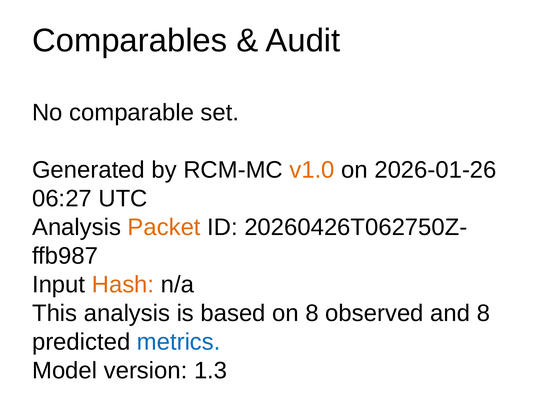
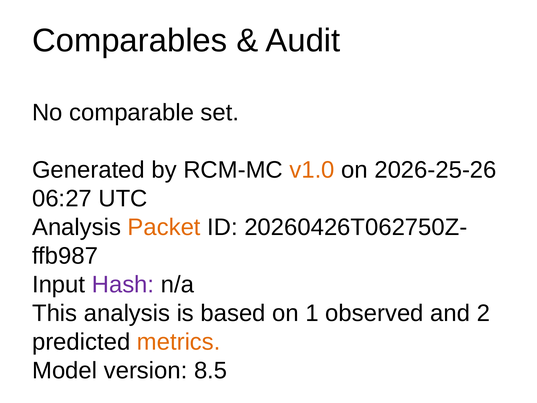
2026-01-26: 2026-01-26 -> 2026-25-26
Hash colour: orange -> purple
on 8: 8 -> 1
and 8: 8 -> 2
metrics colour: blue -> orange
1.3: 1.3 -> 8.5
